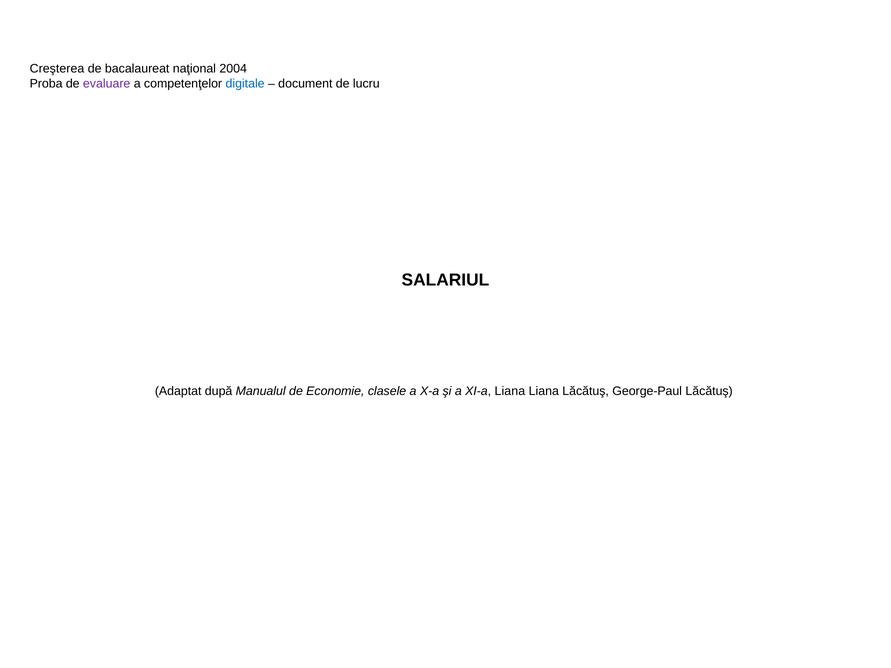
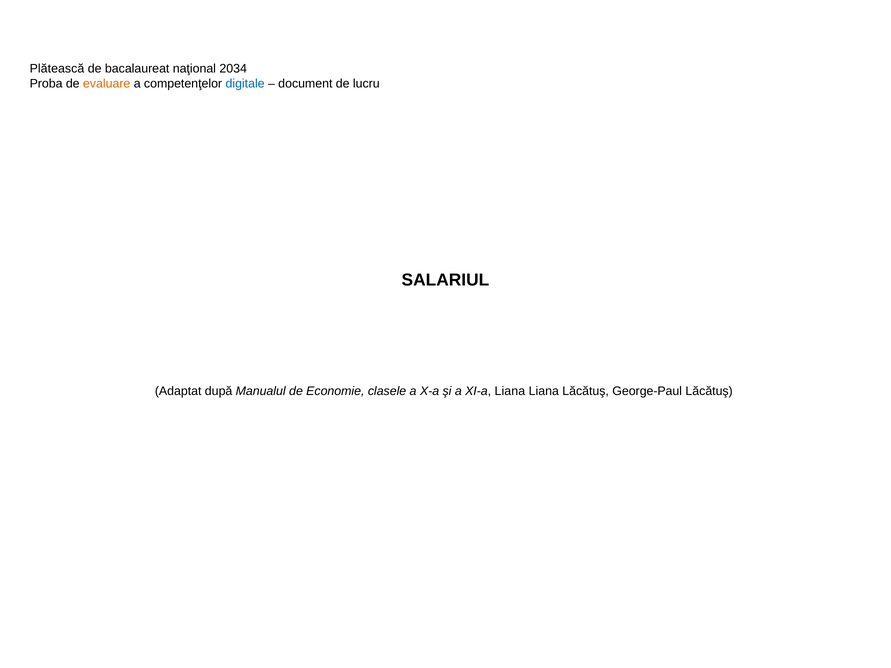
Creşterea: Creşterea -> Plătească
2004: 2004 -> 2034
evaluare colour: purple -> orange
